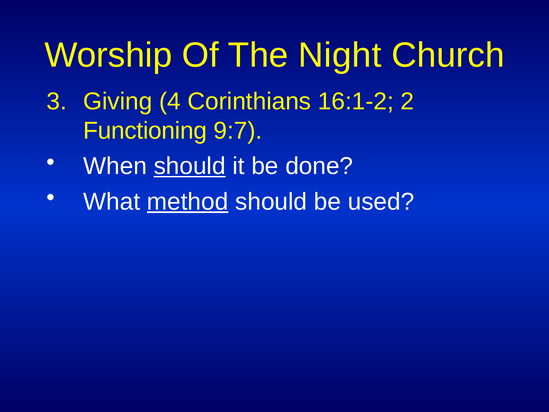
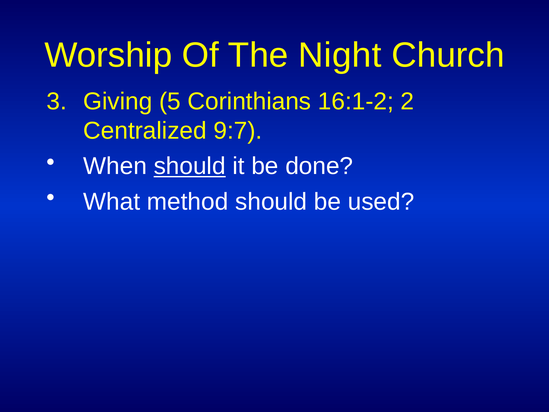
4: 4 -> 5
Functioning: Functioning -> Centralized
method underline: present -> none
